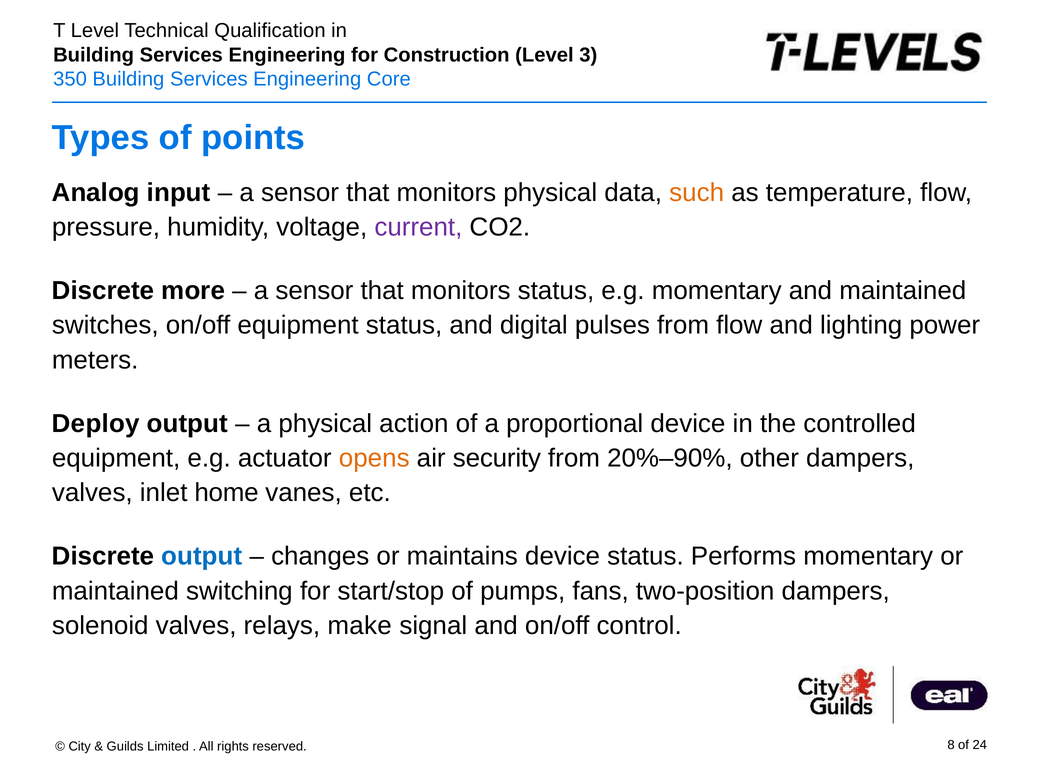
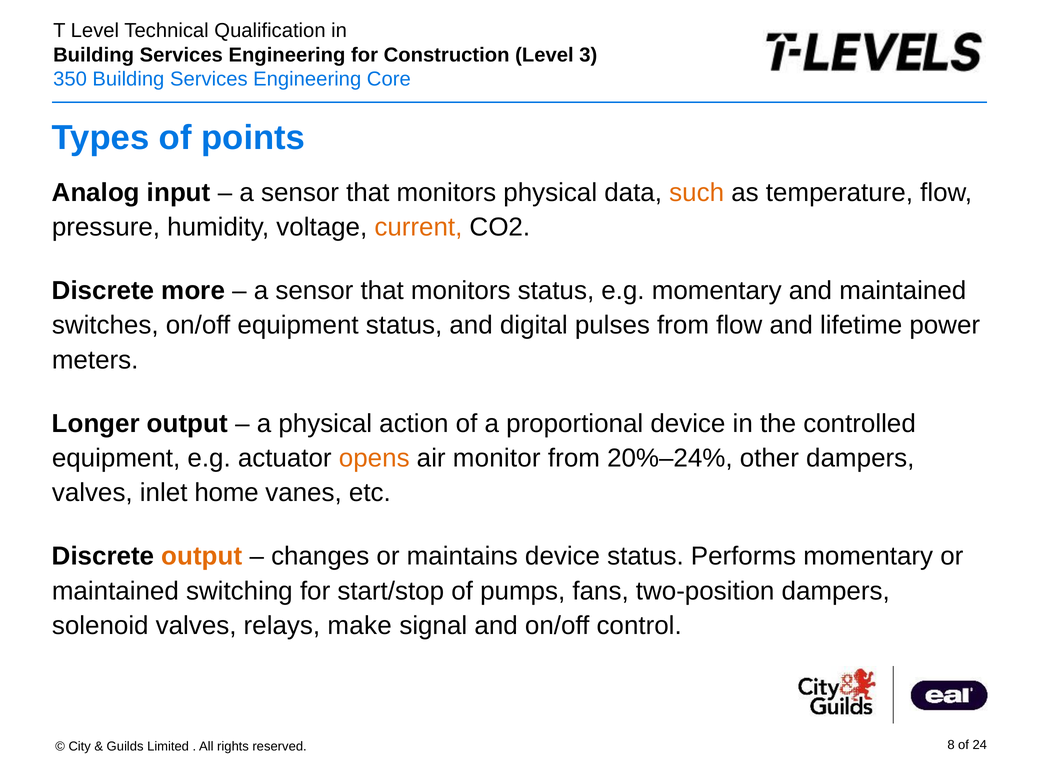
current colour: purple -> orange
lighting: lighting -> lifetime
Deploy: Deploy -> Longer
security: security -> monitor
20%–90%: 20%–90% -> 20%–24%
output at (202, 556) colour: blue -> orange
